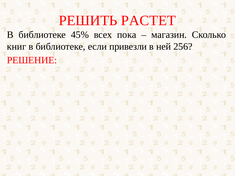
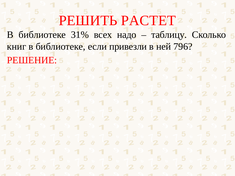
45%: 45% -> 31%
пока: пока -> надо
магазин: магазин -> таблицу
256: 256 -> 796
